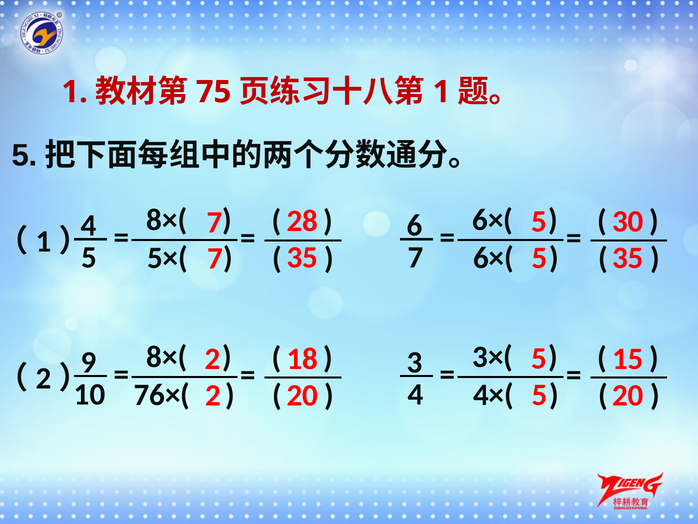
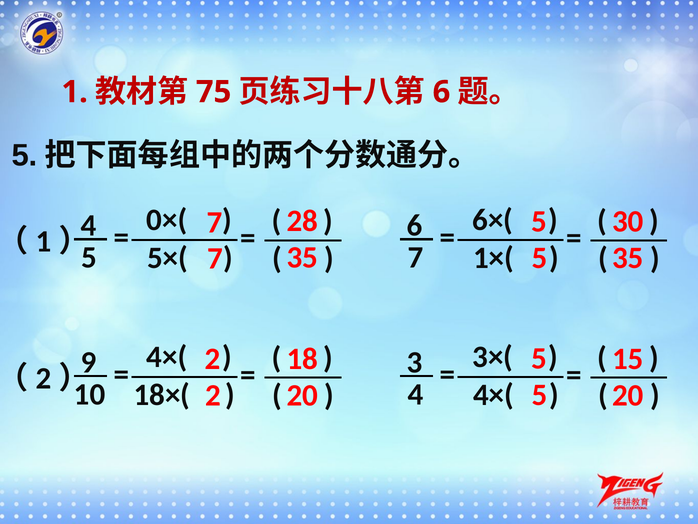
1 at (441, 92): 1 -> 6
8×( at (167, 220): 8×( -> 0×(
6×( at (494, 258): 6×( -> 1×(
8×( at (167, 357): 8×( -> 4×(
76×(: 76×( -> 18×(
